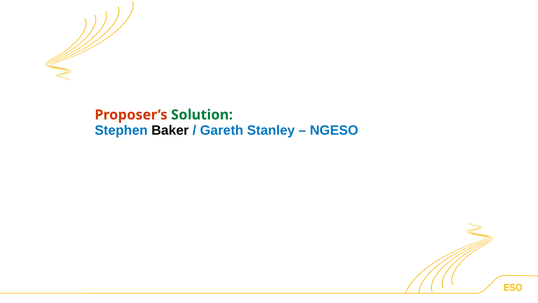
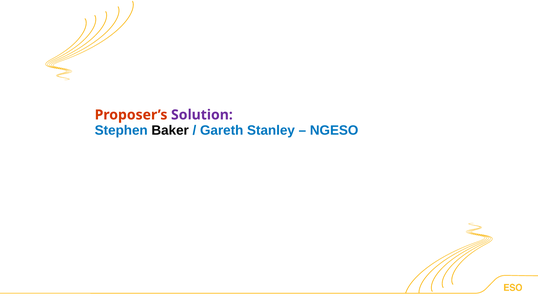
Solution colour: green -> purple
